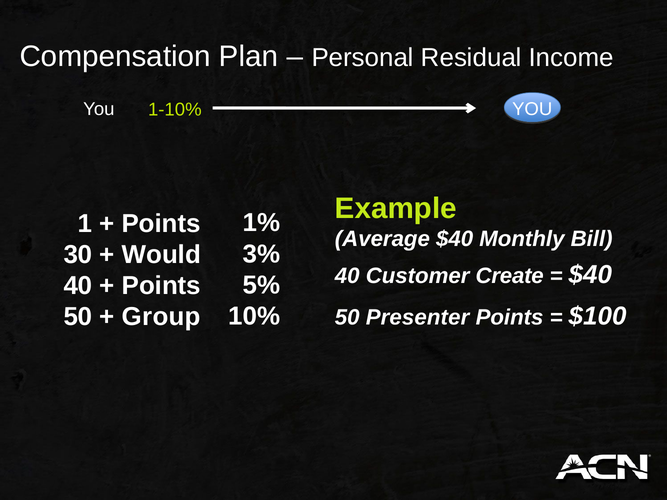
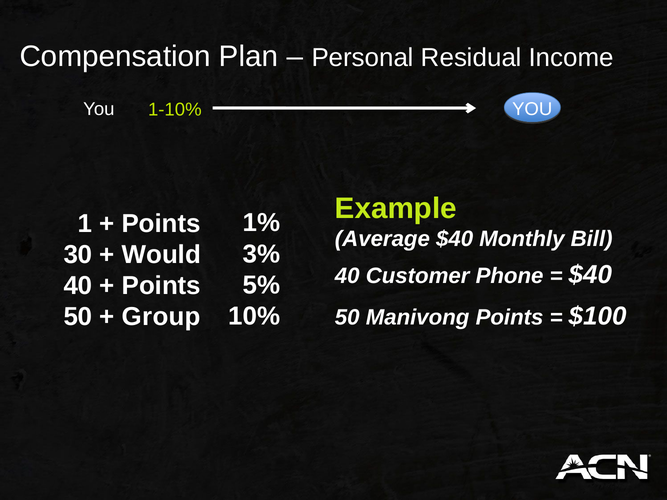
Create: Create -> Phone
Presenter: Presenter -> Manivong
